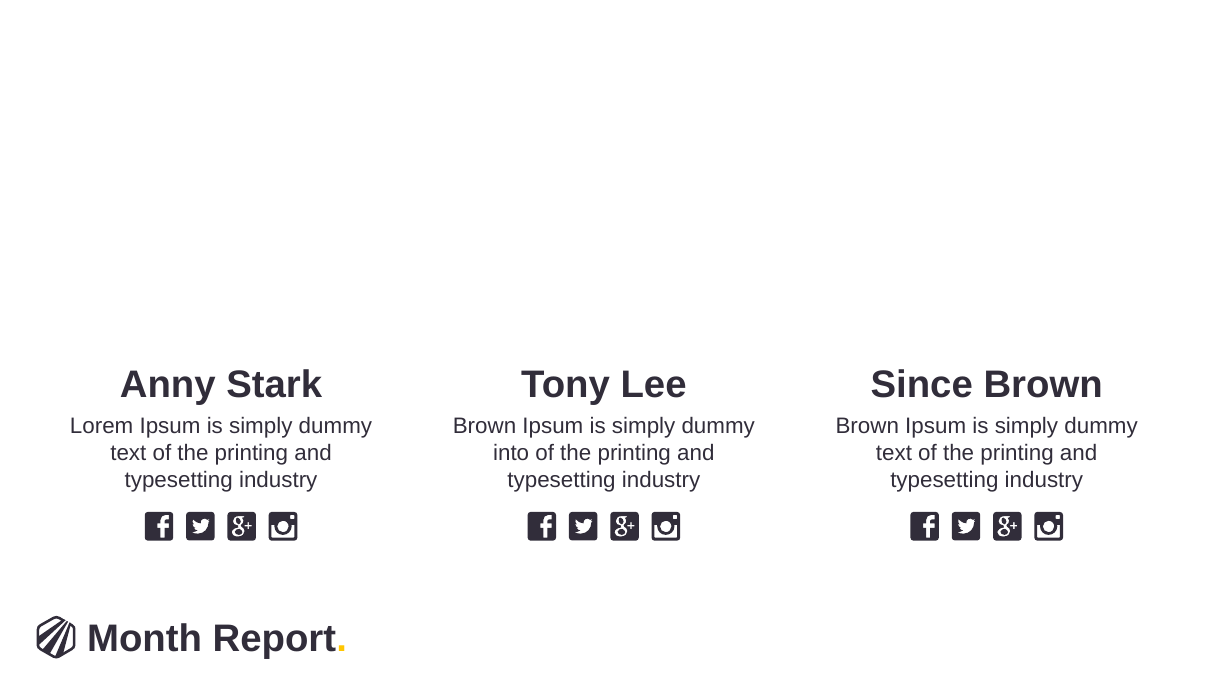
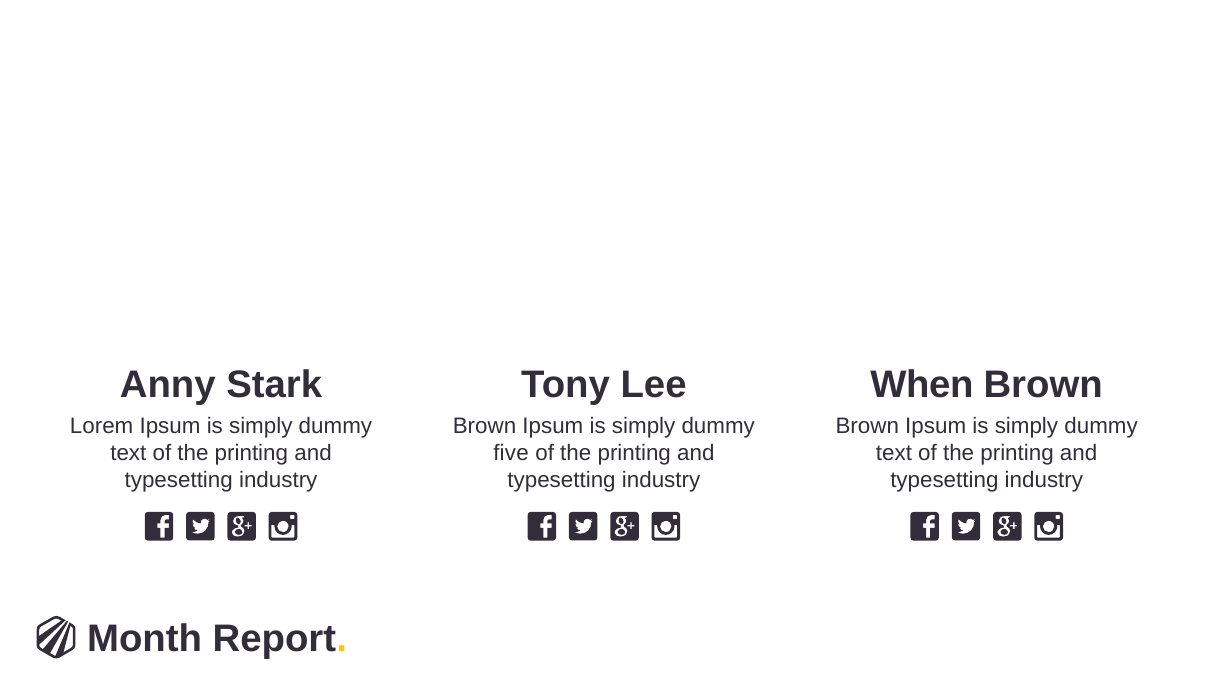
Since: Since -> When
into: into -> five
